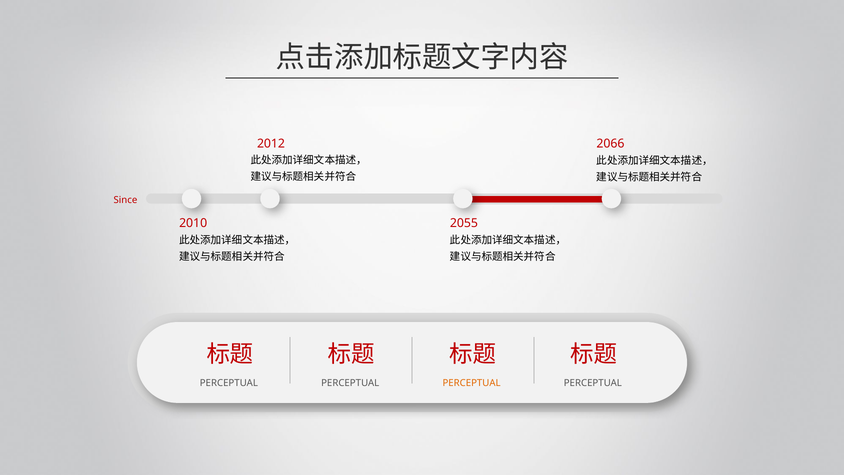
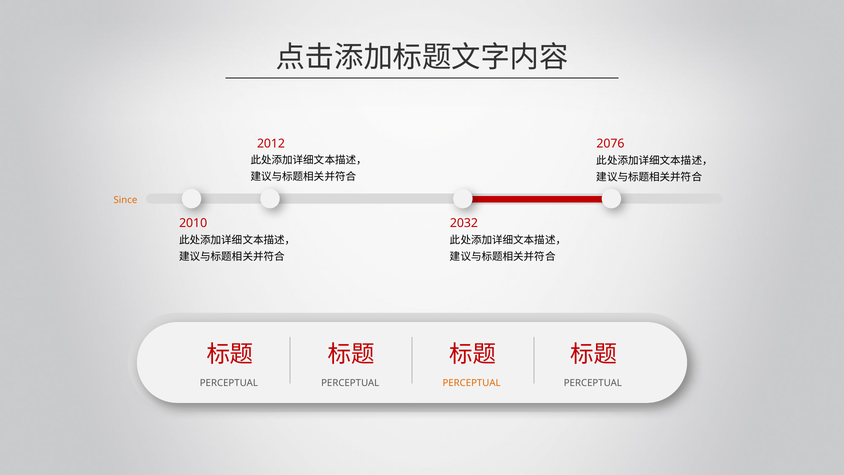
2066: 2066 -> 2076
Since colour: red -> orange
2055: 2055 -> 2032
